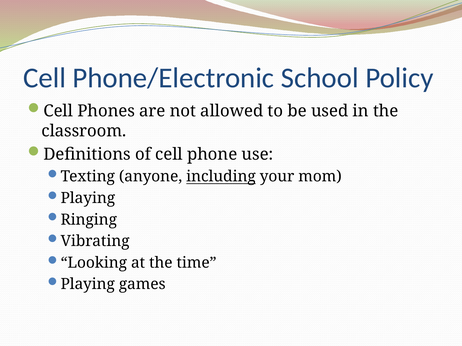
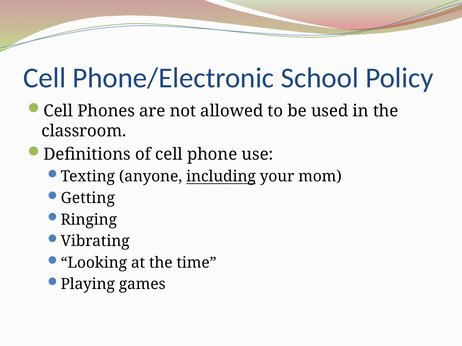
Playing at (88, 198): Playing -> Getting
